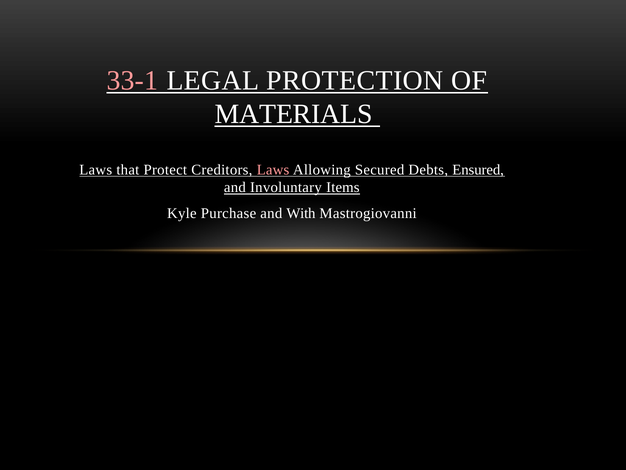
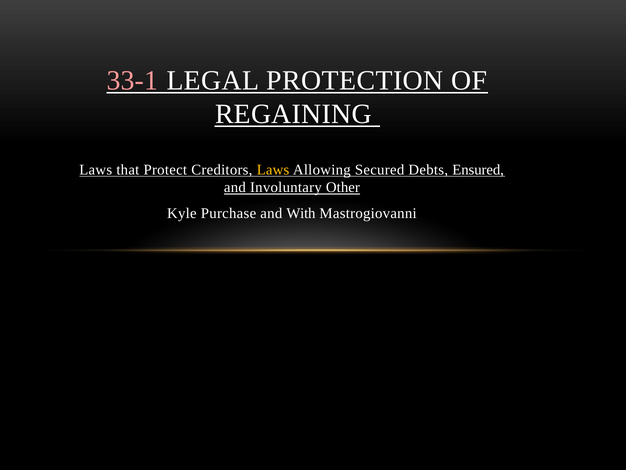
MATERIALS: MATERIALS -> REGAINING
Laws at (273, 170) colour: pink -> yellow
Items: Items -> Other
